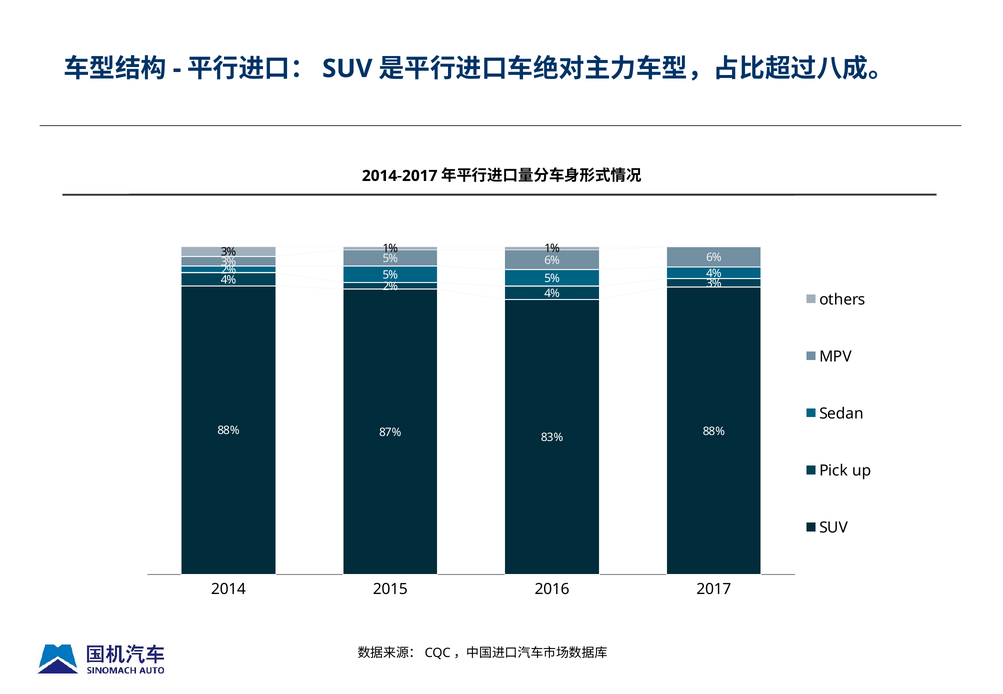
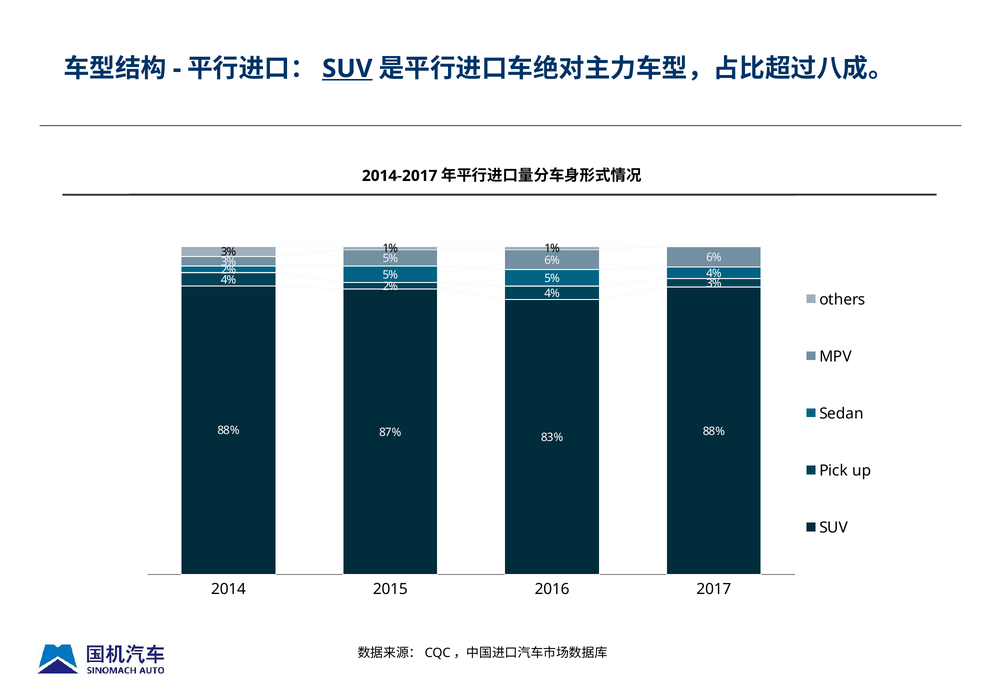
SUV at (347, 69) underline: none -> present
